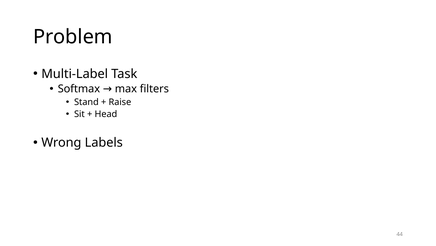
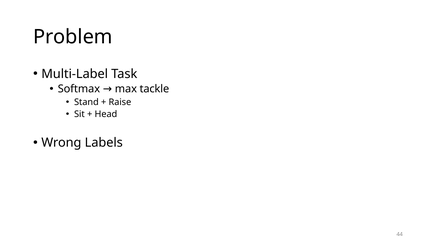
filters: filters -> tackle
